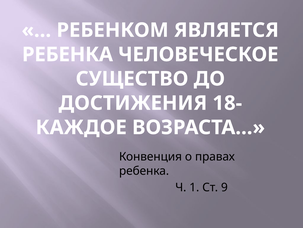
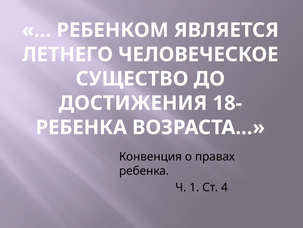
РЕБЕНКА at (67, 54): РЕБЕНКА -> ЛЕТНЕГО
КАЖДОЕ at (81, 127): КАЖДОЕ -> РЕБЕНКА
9: 9 -> 4
